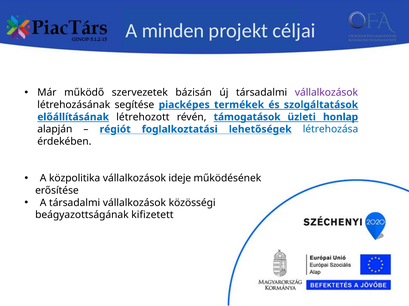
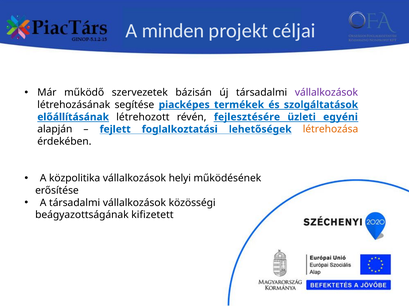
támogatások: támogatások -> fejlesztésére
honlap: honlap -> egyéni
régiót: régiót -> fejlett
létrehozása colour: blue -> orange
ideje: ideje -> helyi
